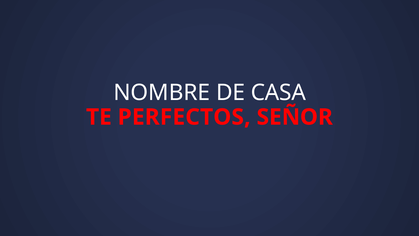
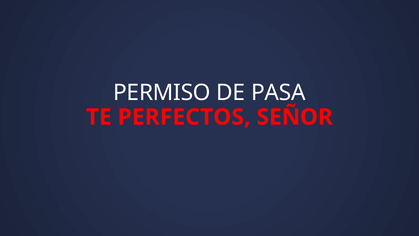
NOMBRE: NOMBRE -> PERMISO
CASA: CASA -> PASA
